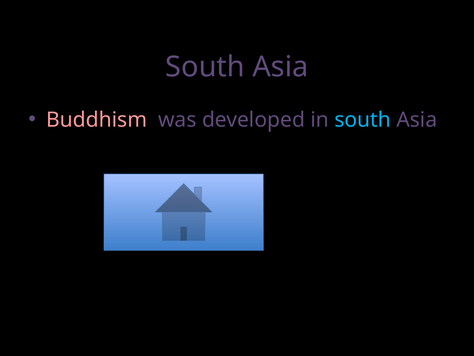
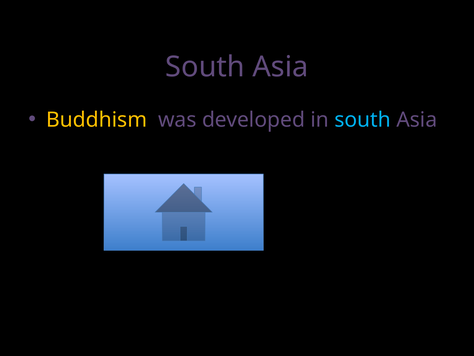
Buddhism colour: pink -> yellow
